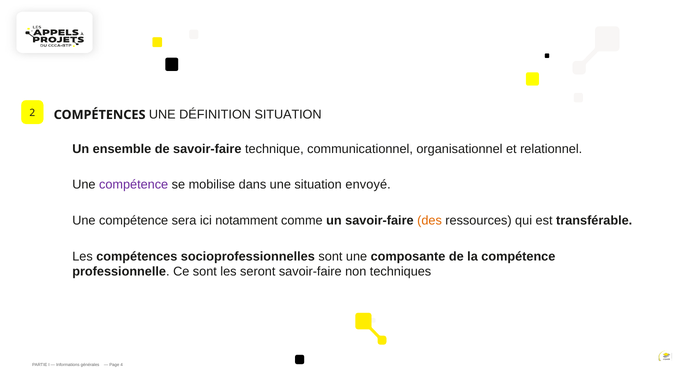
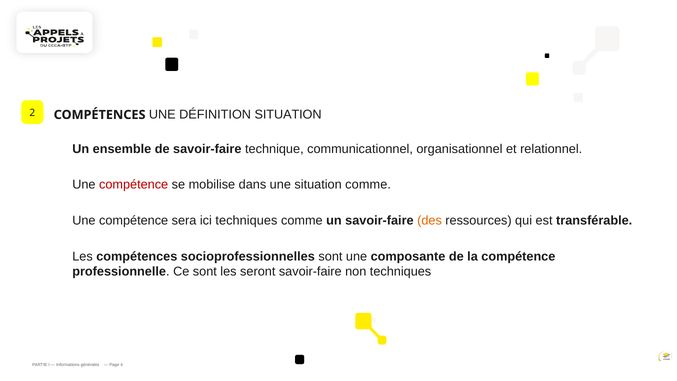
compétence at (134, 185) colour: purple -> red
situation envoyé: envoyé -> comme
ici notamment: notamment -> techniques
